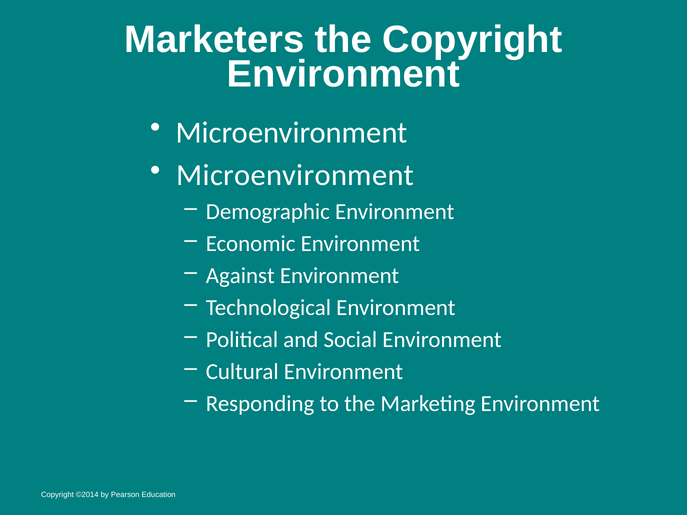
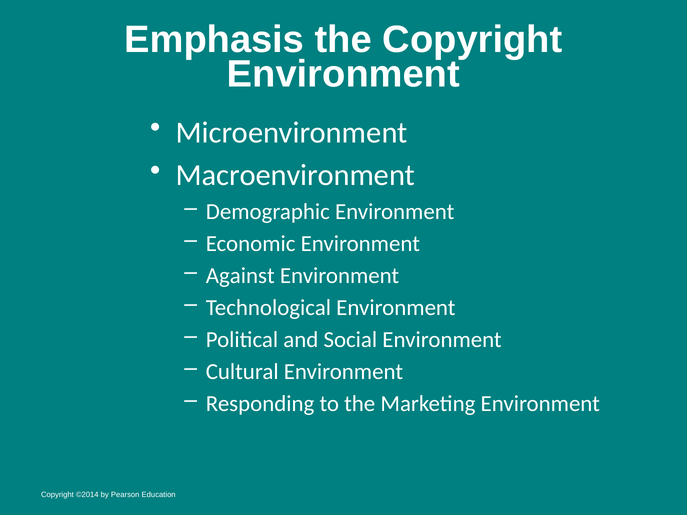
Marketers: Marketers -> Emphasis
Microenvironment at (295, 175): Microenvironment -> Macroenvironment
